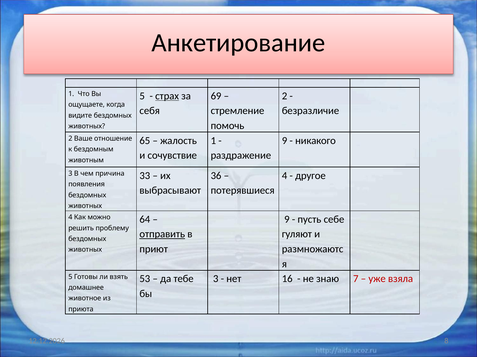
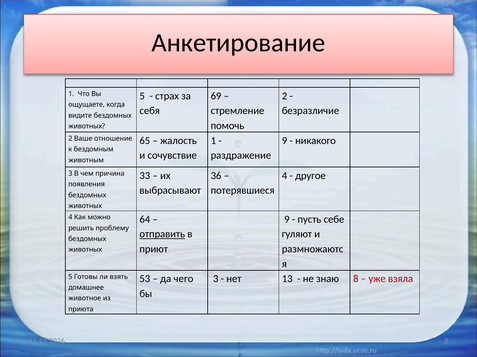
страх underline: present -> none
тебе: тебе -> чего
16: 16 -> 13
знаю 7: 7 -> 8
